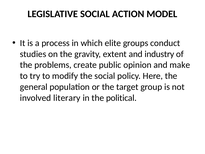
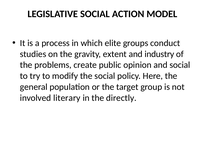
and make: make -> social
political: political -> directly
